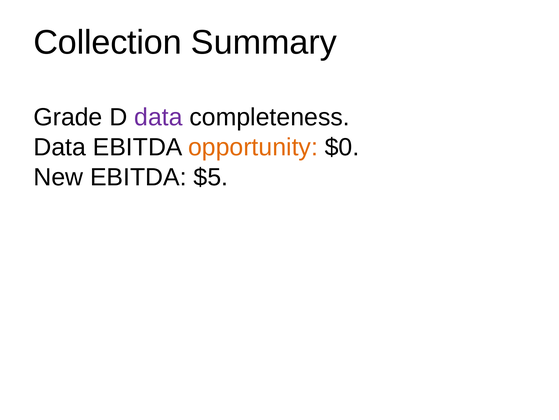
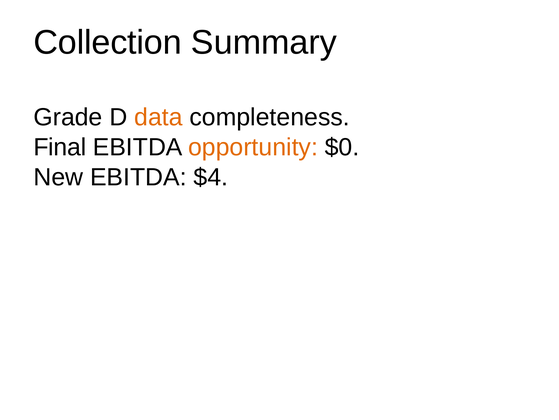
data at (158, 117) colour: purple -> orange
Data at (60, 147): Data -> Final
$5: $5 -> $4
